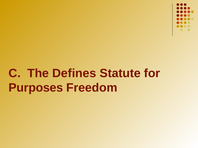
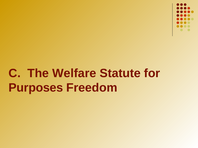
Defines: Defines -> Welfare
